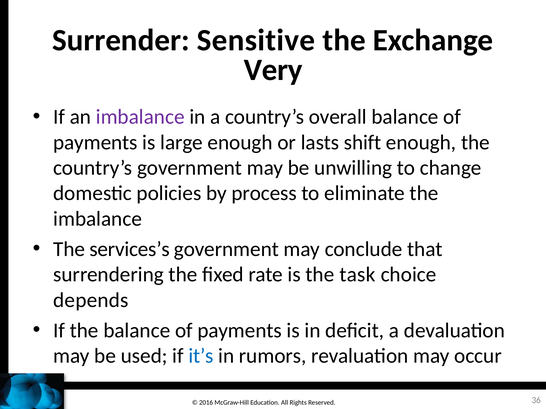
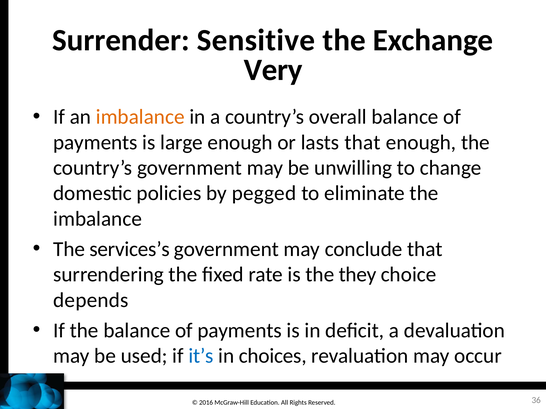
imbalance at (140, 117) colour: purple -> orange
lasts shift: shift -> that
process: process -> pegged
task: task -> they
rumors: rumors -> choices
